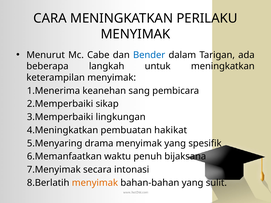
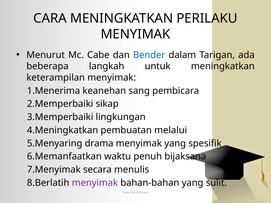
hakikat: hakikat -> melalui
intonasi: intonasi -> menulis
menyimak at (95, 183) colour: orange -> purple
